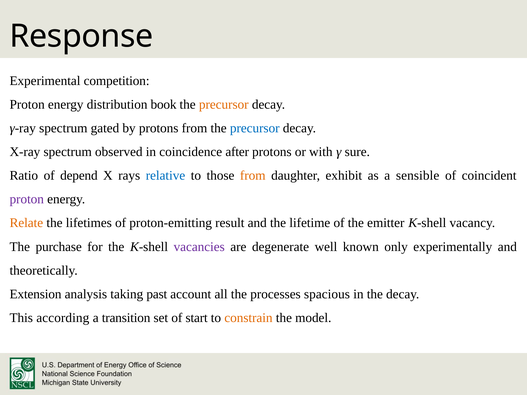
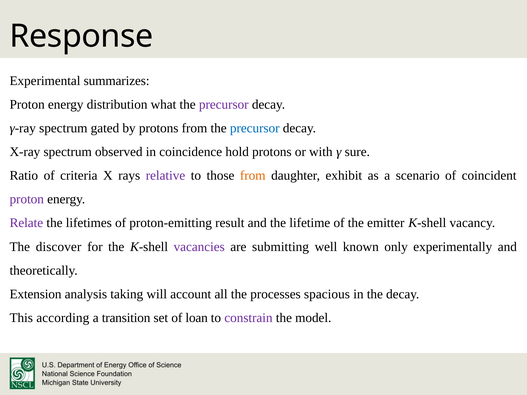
competition: competition -> summarizes
book: book -> what
precursor at (224, 105) colour: orange -> purple
after: after -> hold
depend: depend -> criteria
relative colour: blue -> purple
sensible: sensible -> scenario
Relate colour: orange -> purple
purchase: purchase -> discover
degenerate: degenerate -> submitting
past: past -> will
start: start -> loan
constrain colour: orange -> purple
